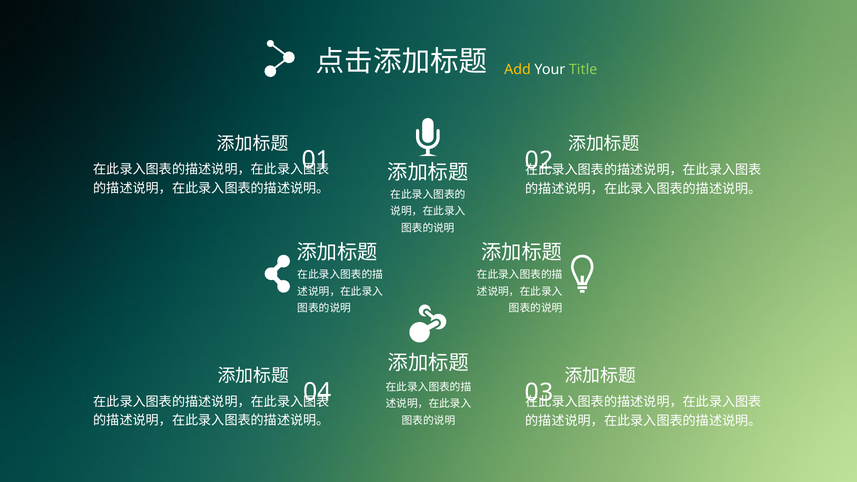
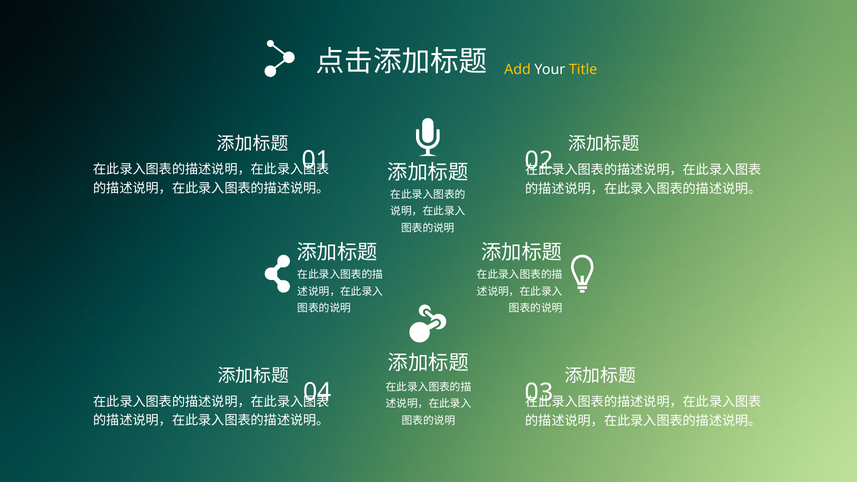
Title colour: light green -> yellow
